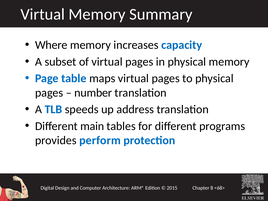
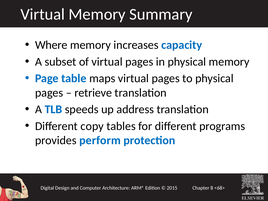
number: number -> retrieve
main: main -> copy
